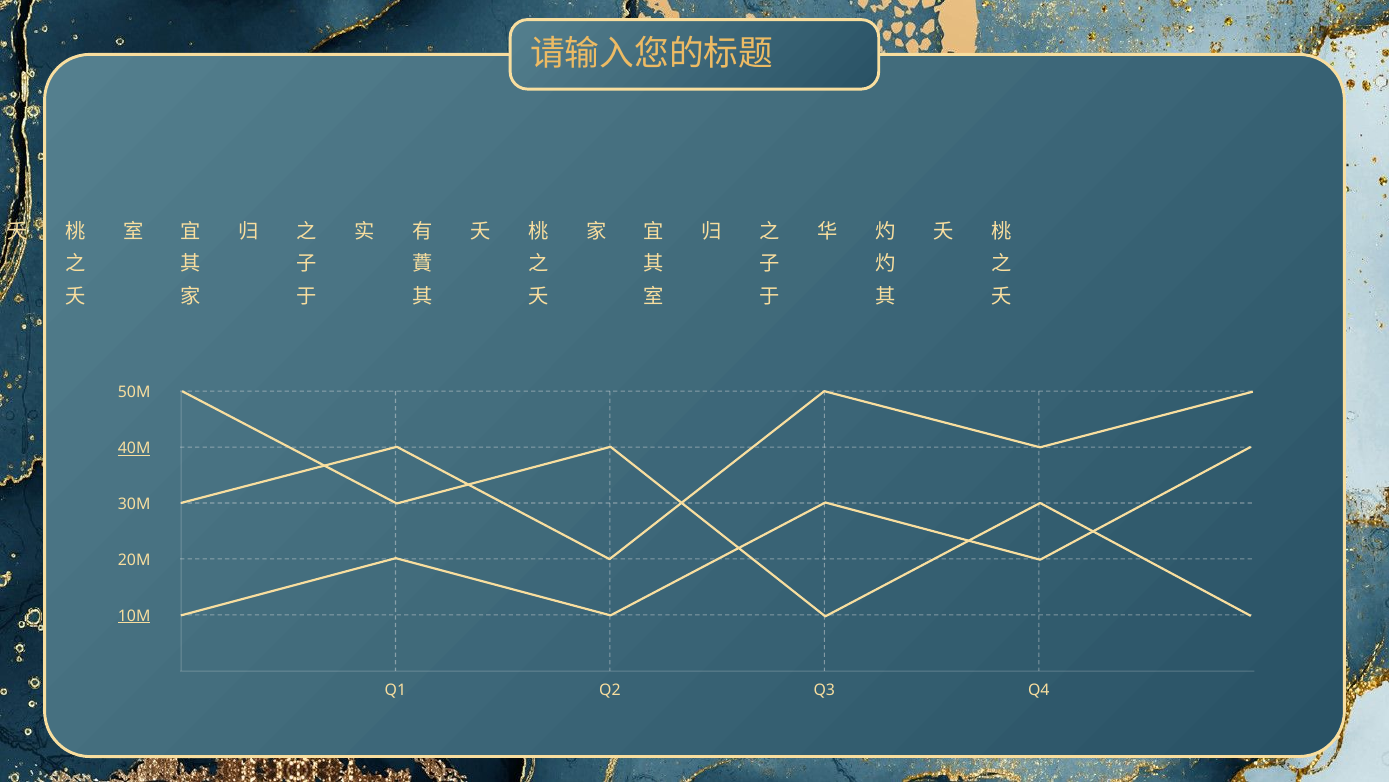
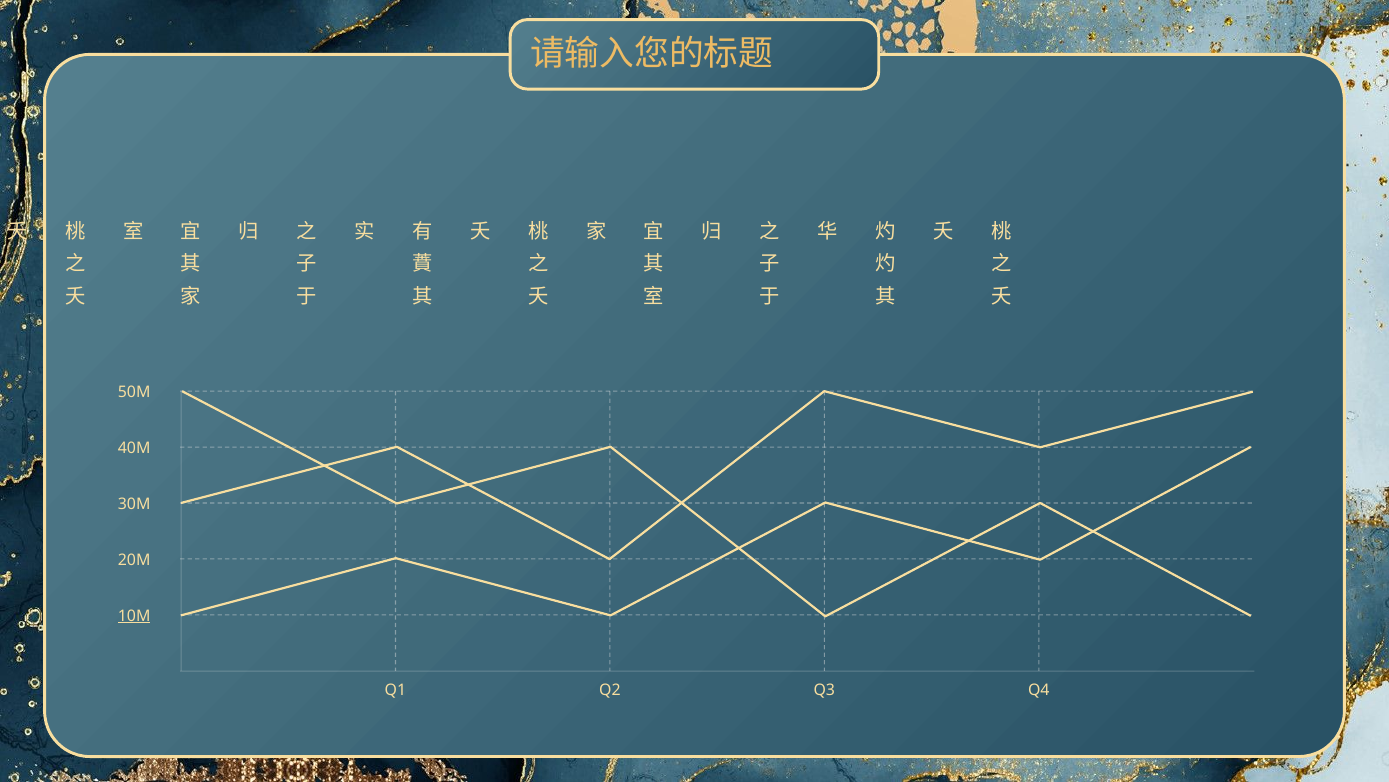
40M underline: present -> none
